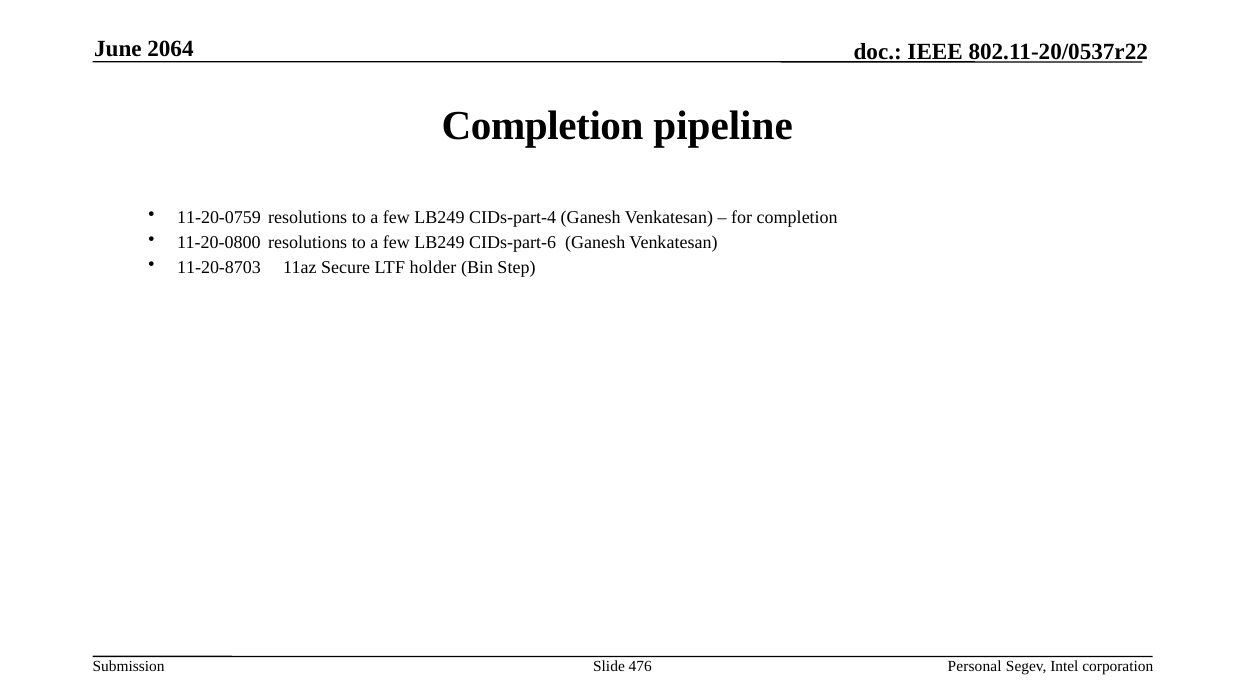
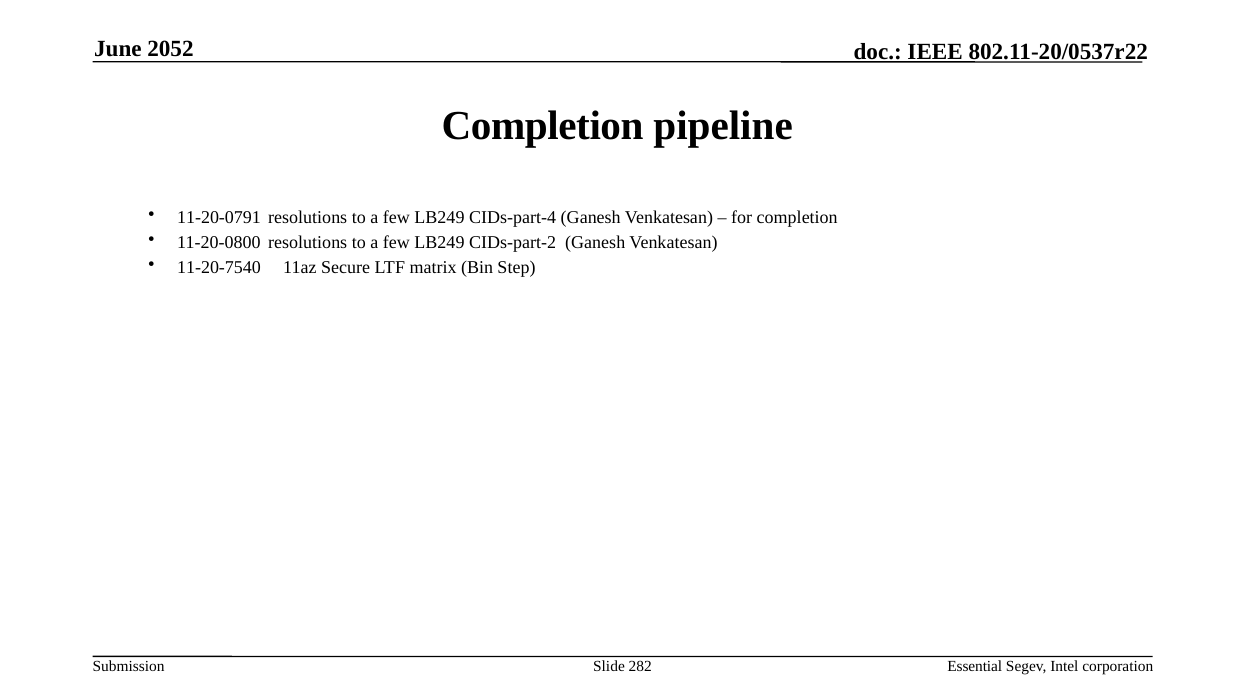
2064: 2064 -> 2052
11-20-0759: 11-20-0759 -> 11-20-0791
CIDs-part-6: CIDs-part-6 -> CIDs-part-2
11-20-8703: 11-20-8703 -> 11-20-7540
holder: holder -> matrix
476: 476 -> 282
Personal: Personal -> Essential
